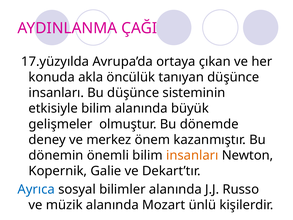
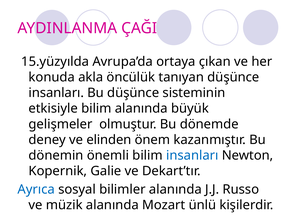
17.yüzyılda: 17.yüzyılda -> 15.yüzyılda
merkez: merkez -> elinden
insanları at (192, 155) colour: orange -> blue
